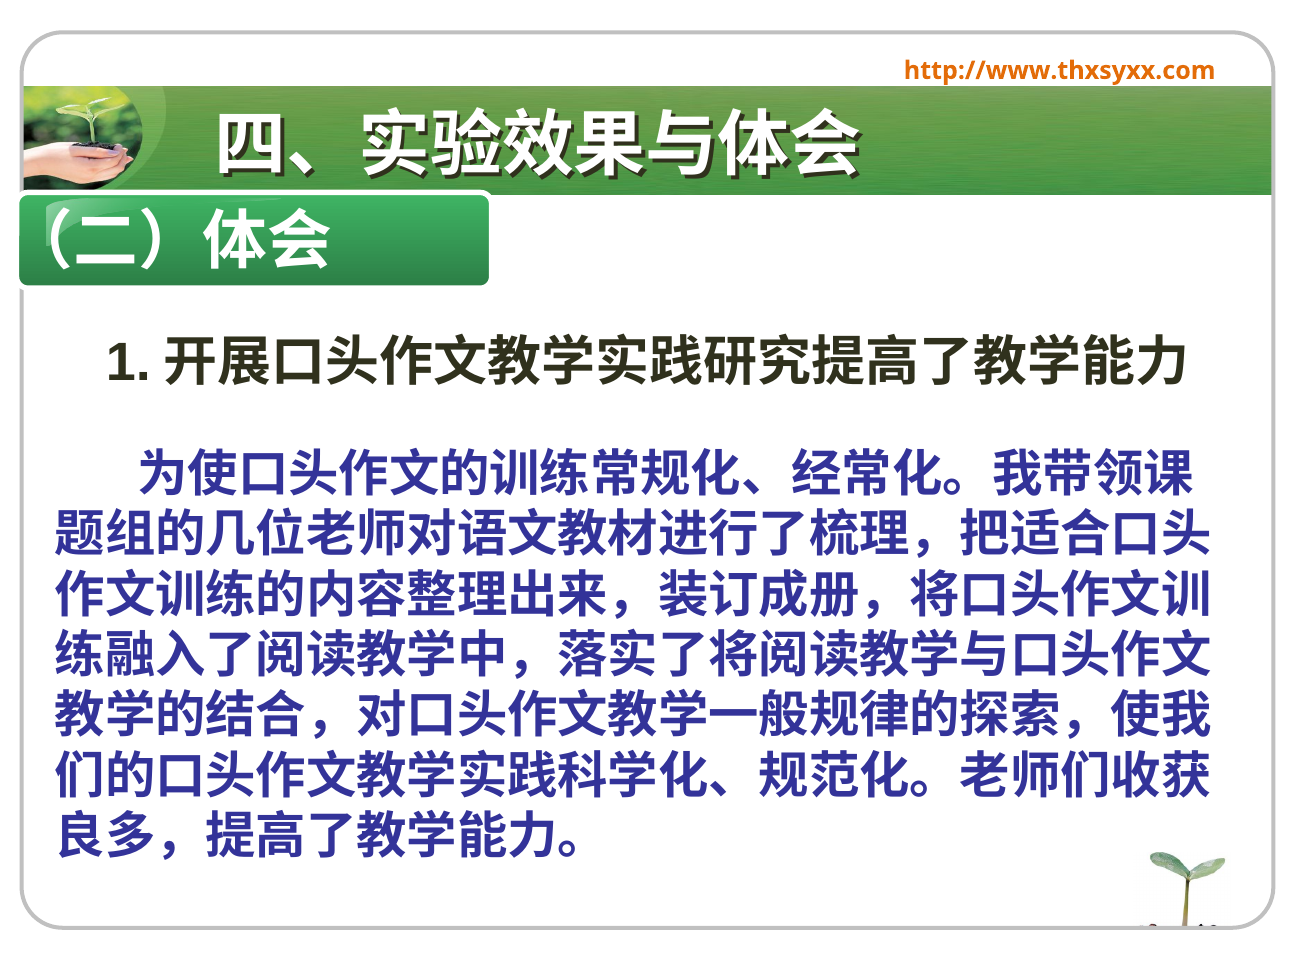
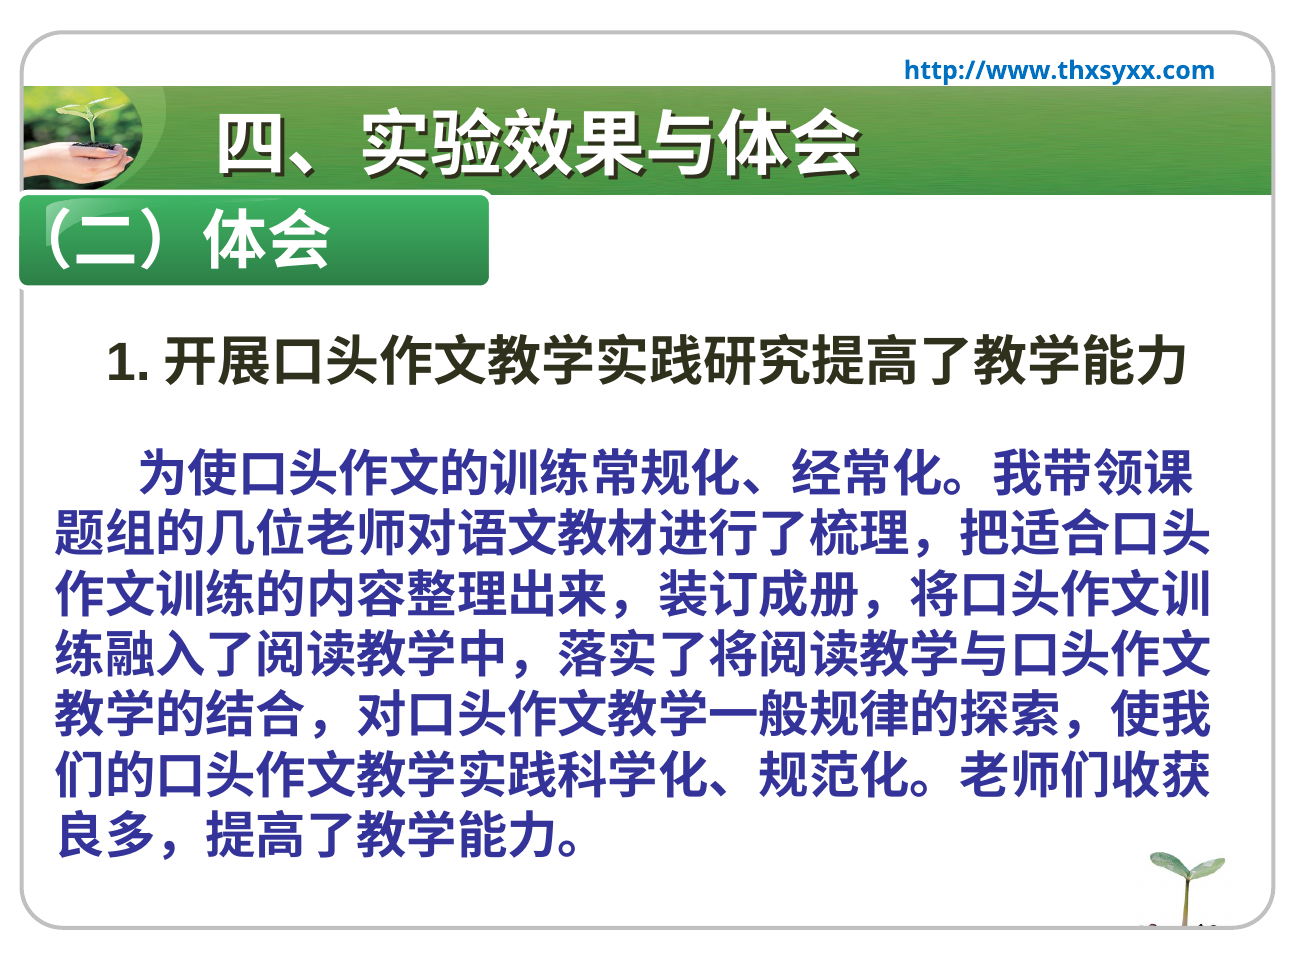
http://www.thxsyxx.com colour: orange -> blue
